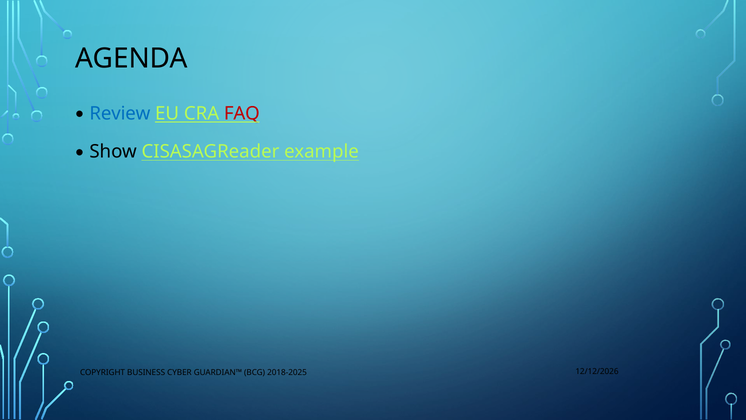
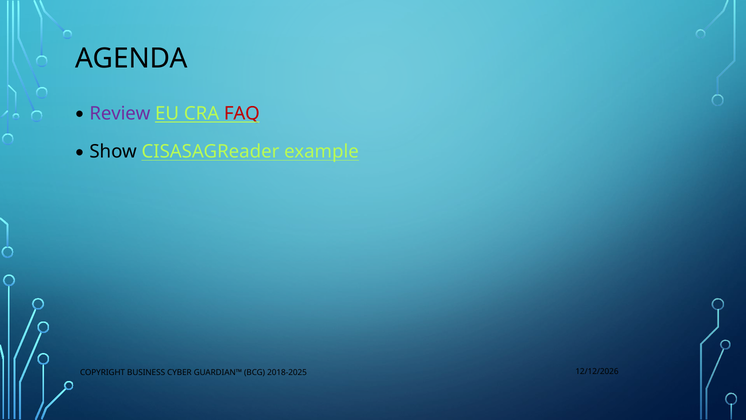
Review colour: blue -> purple
